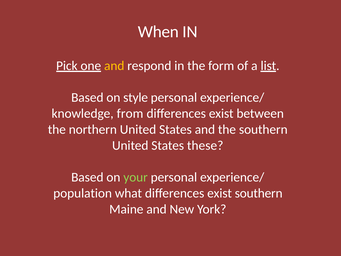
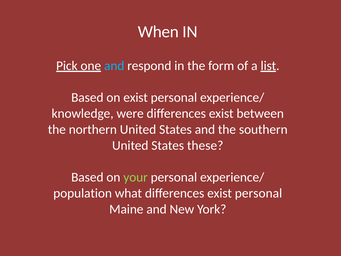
and at (114, 66) colour: yellow -> light blue
on style: style -> exist
from: from -> were
differences exist southern: southern -> personal
